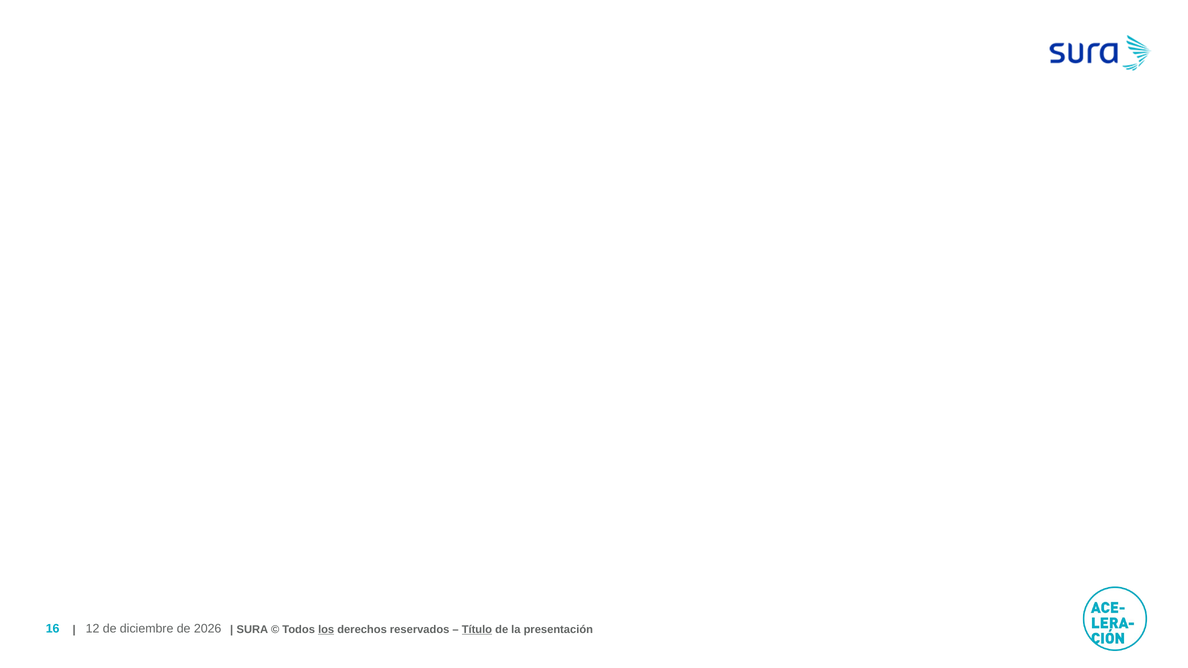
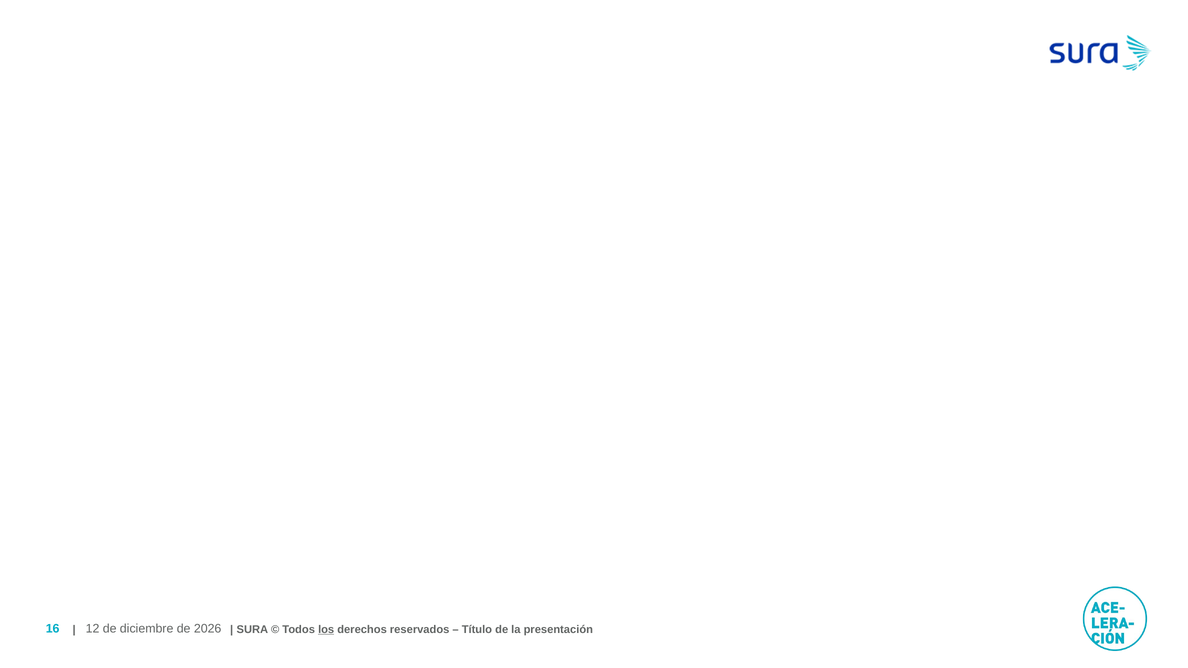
Título underline: present -> none
